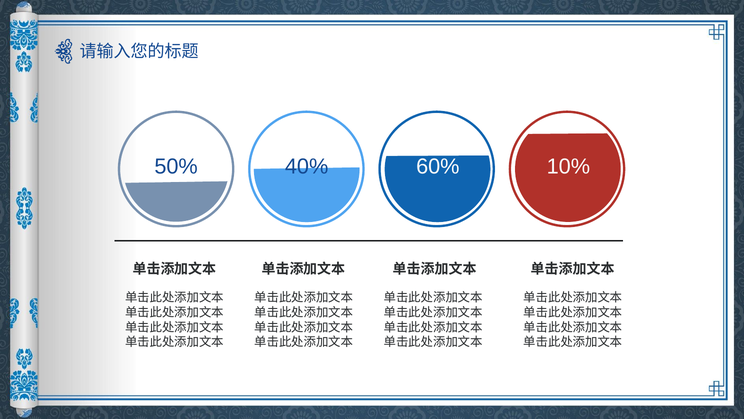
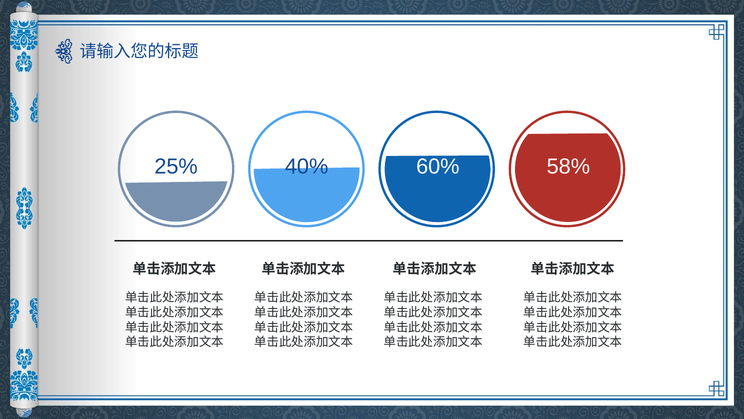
50%: 50% -> 25%
10%: 10% -> 58%
